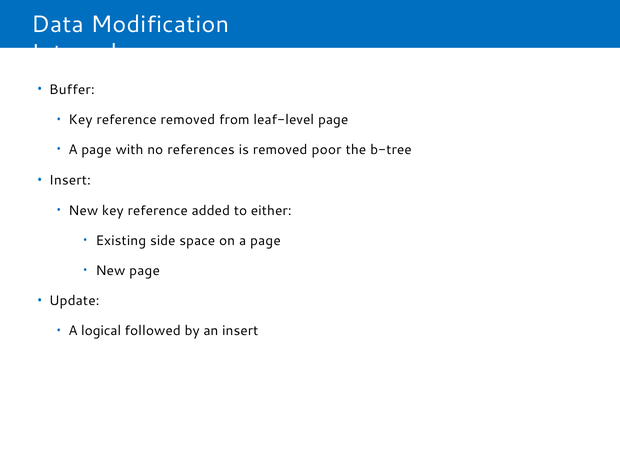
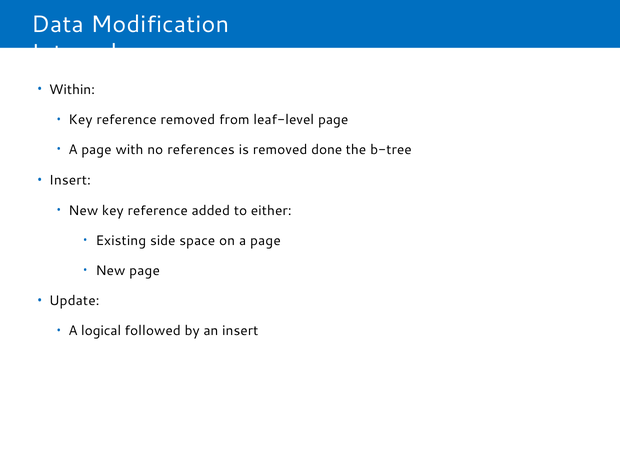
Buffer: Buffer -> Within
poor: poor -> done
